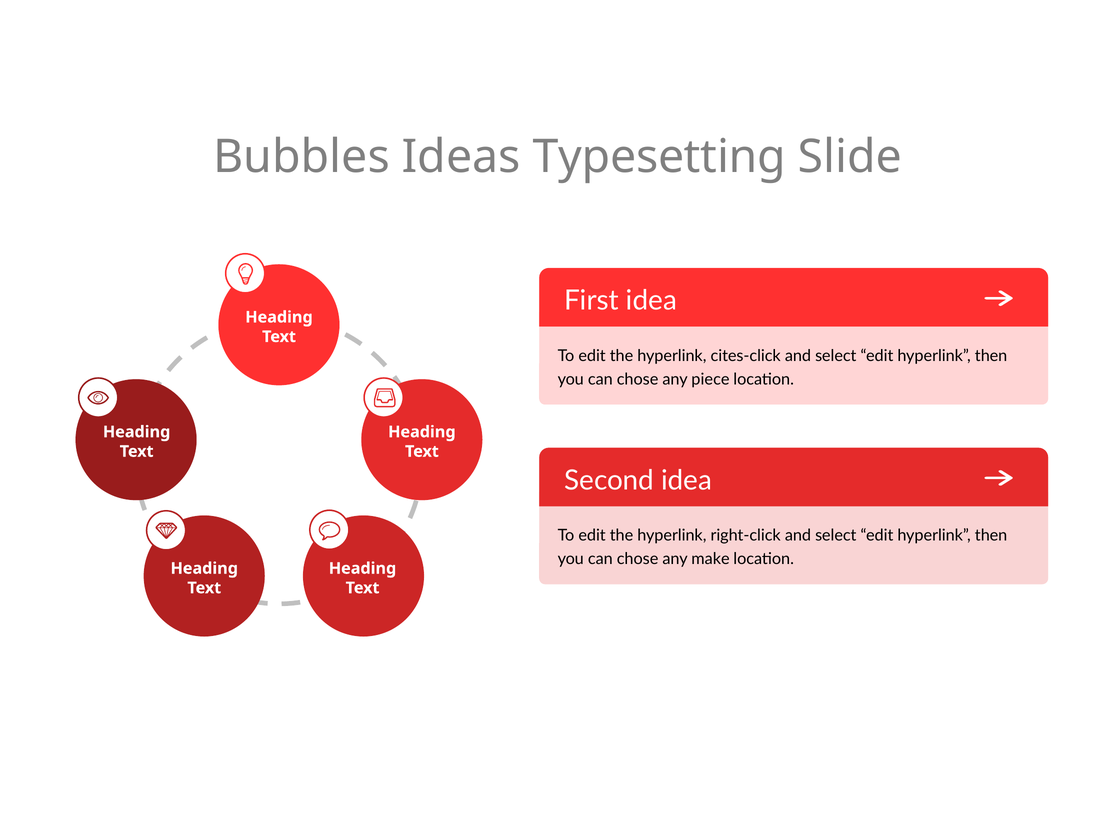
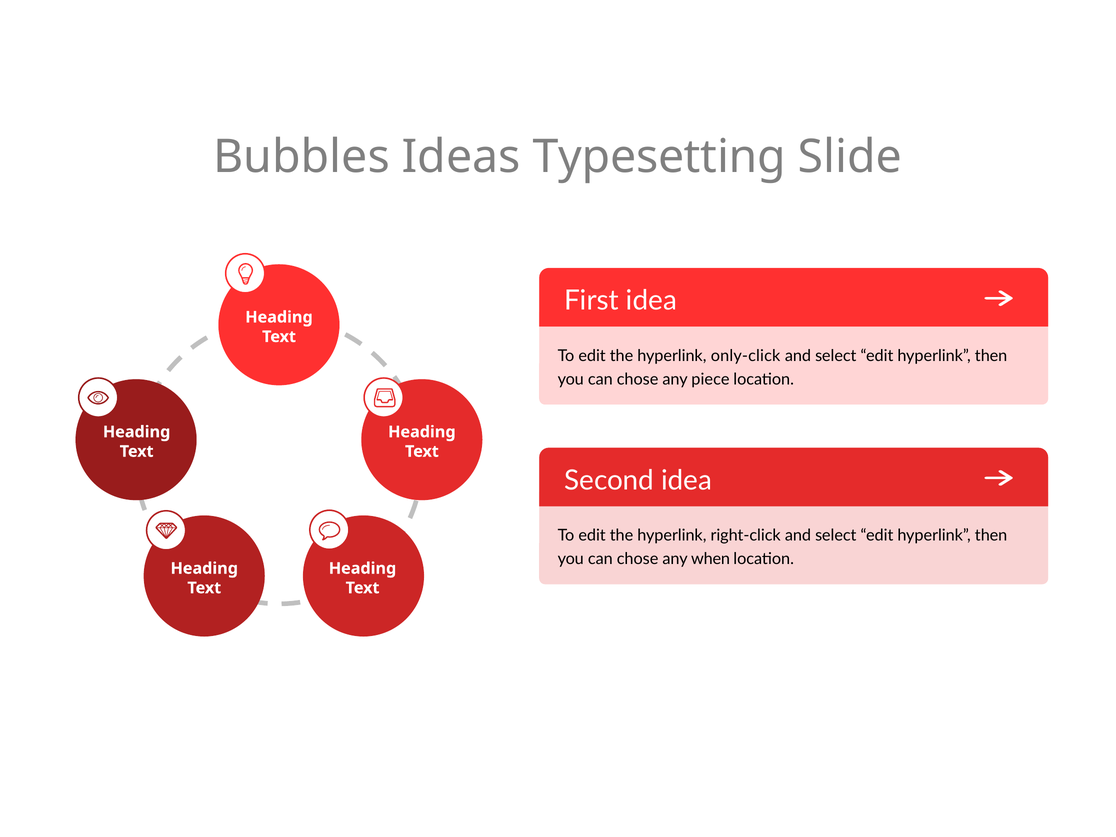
cites-click: cites-click -> only-click
make: make -> when
